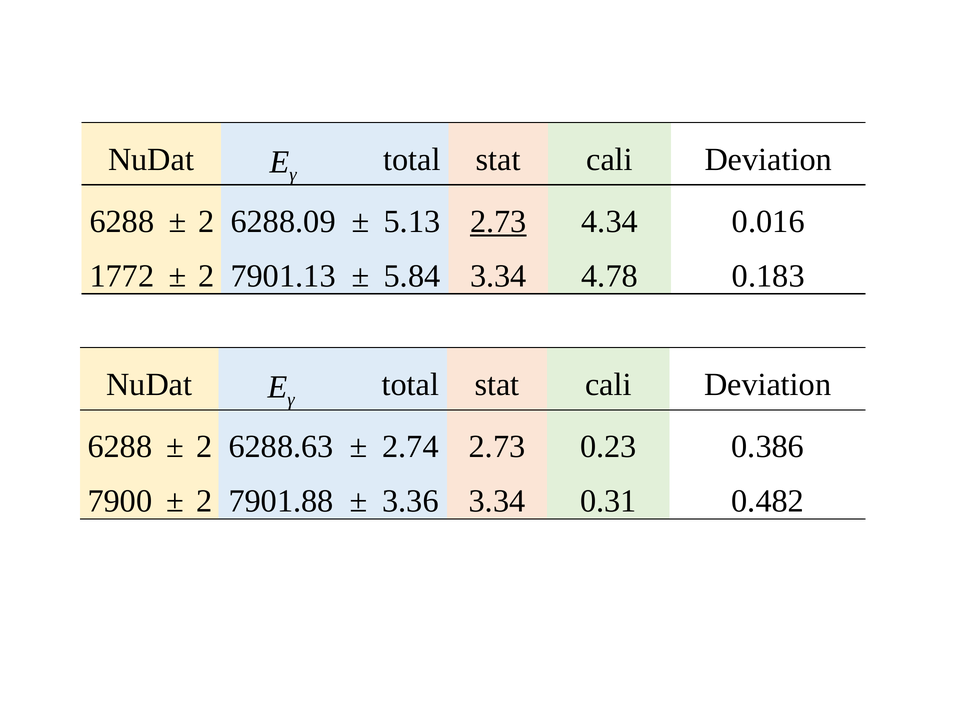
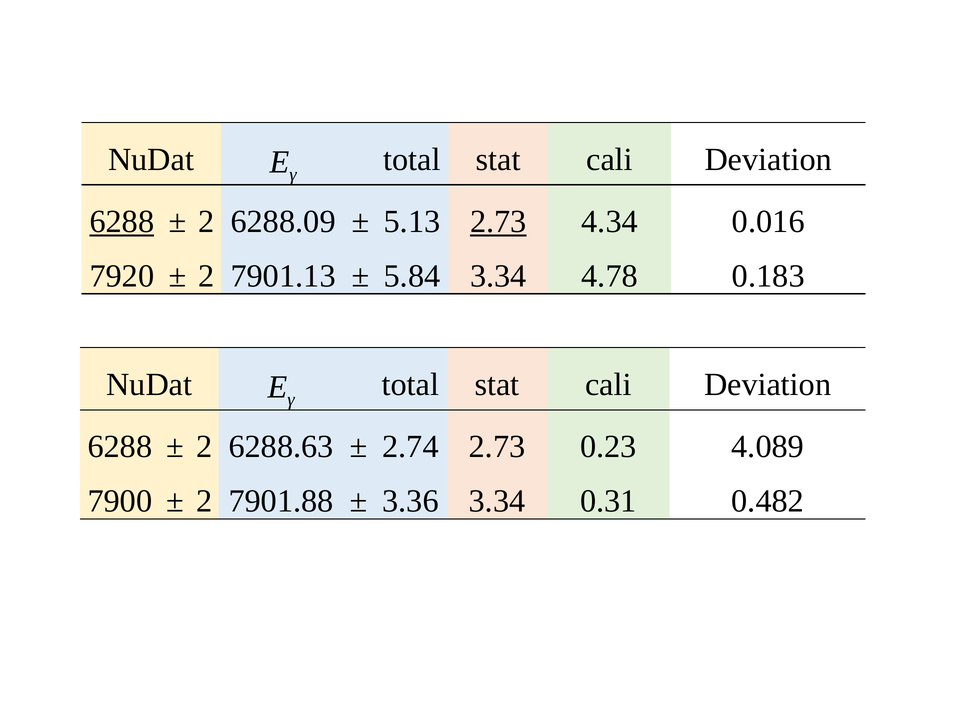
6288 at (122, 222) underline: none -> present
1772: 1772 -> 7920
0.386: 0.386 -> 4.089
